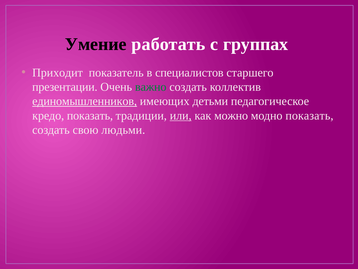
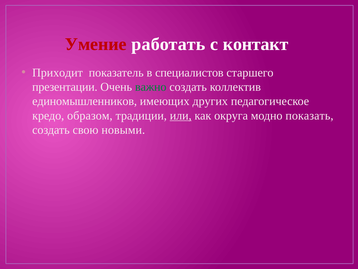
Умение colour: black -> red
группах: группах -> контакт
единомышленников underline: present -> none
детьми: детьми -> других
кредо показать: показать -> образом
можно: можно -> округа
людьми: людьми -> новыми
